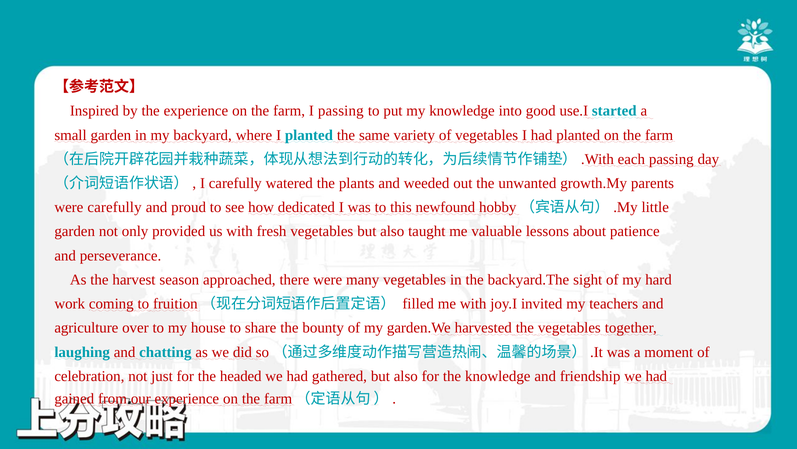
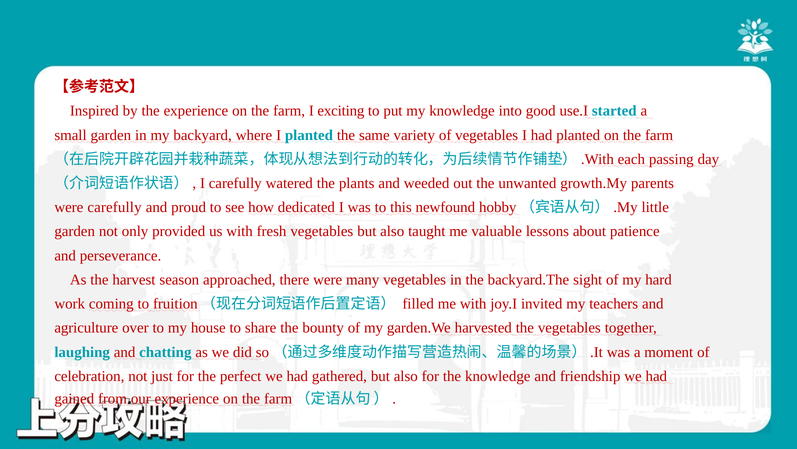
I passing: passing -> exciting
headed: headed -> perfect
